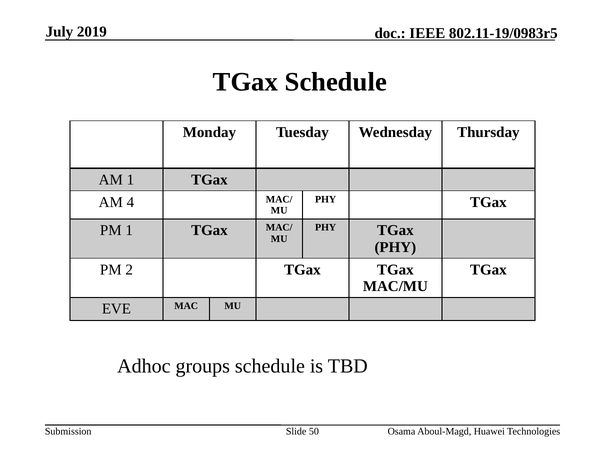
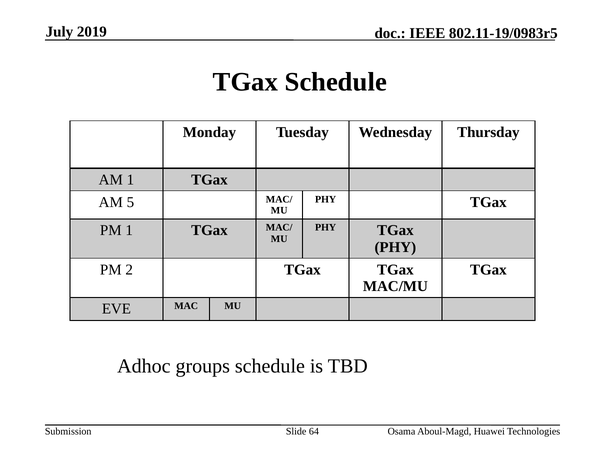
4: 4 -> 5
50: 50 -> 64
